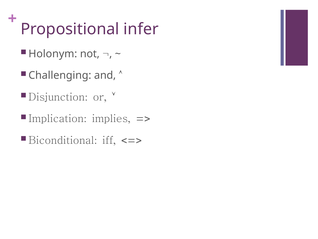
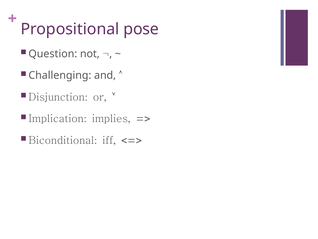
infer: infer -> pose
Holonym: Holonym -> Question
